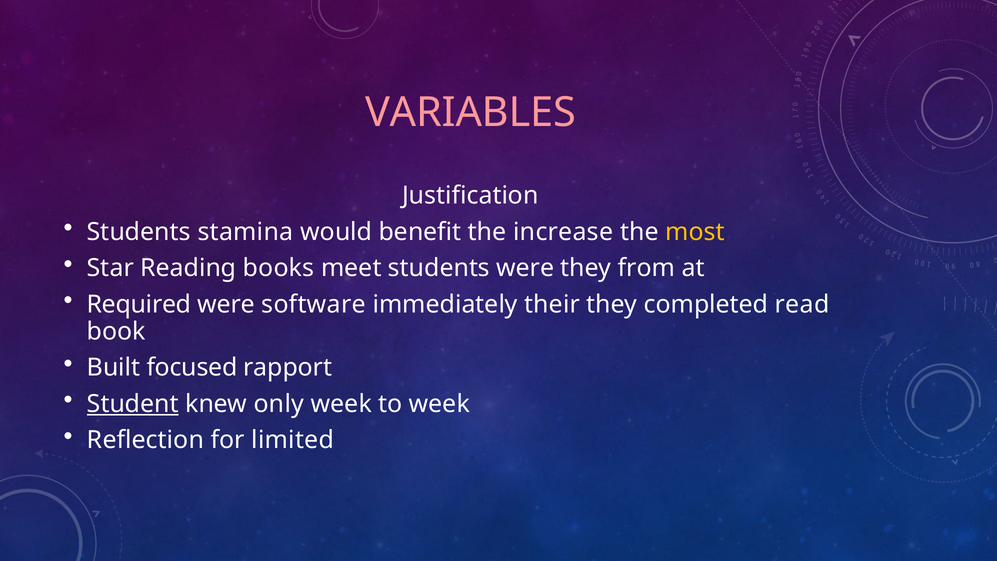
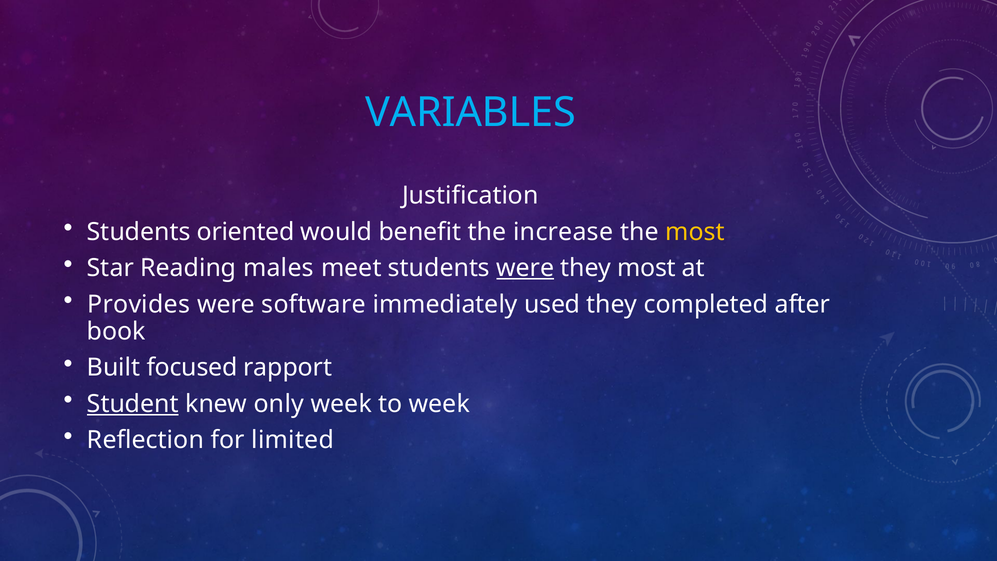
VARIABLES colour: pink -> light blue
stamina: stamina -> oriented
books: books -> males
were at (525, 268) underline: none -> present
they from: from -> most
Required: Required -> Provides
their: their -> used
read: read -> after
